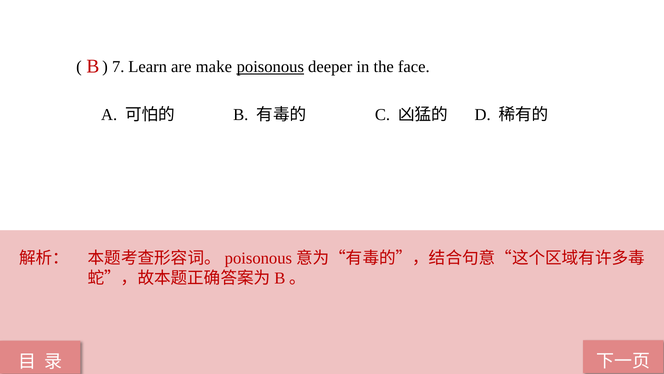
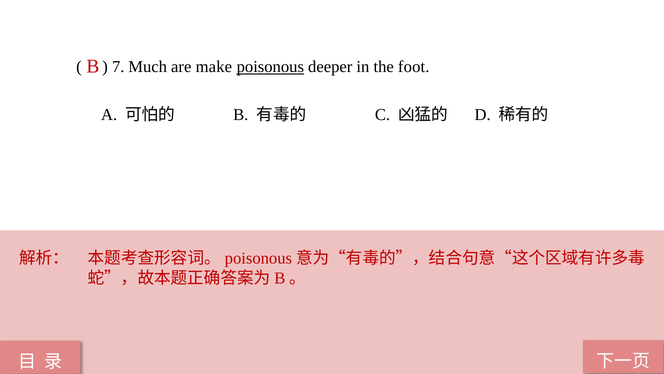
Learn: Learn -> Much
face: face -> foot
